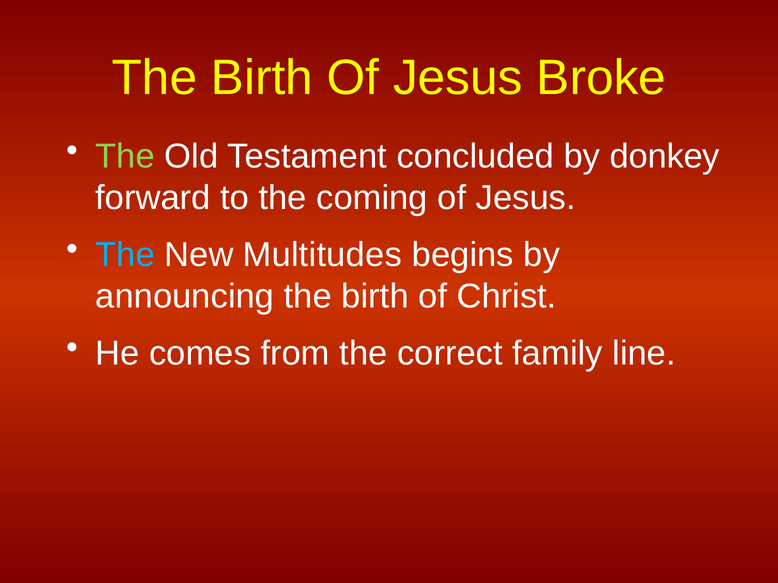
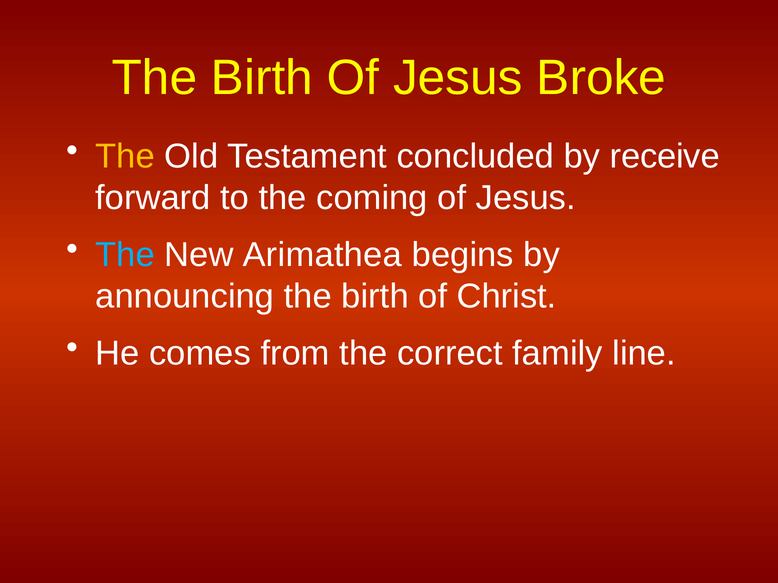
The at (125, 157) colour: light green -> yellow
donkey: donkey -> receive
Multitudes: Multitudes -> Arimathea
